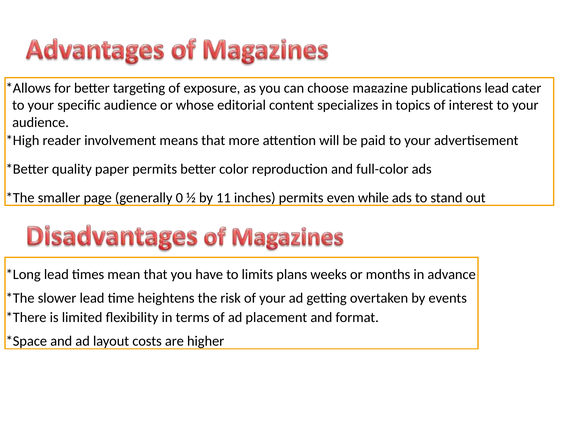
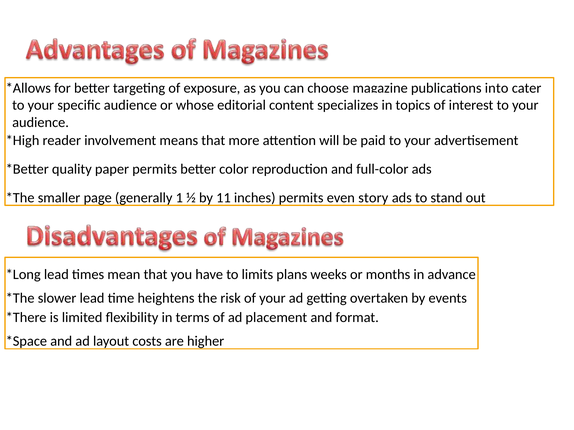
publications lead: lead -> into
0: 0 -> 1
while: while -> story
